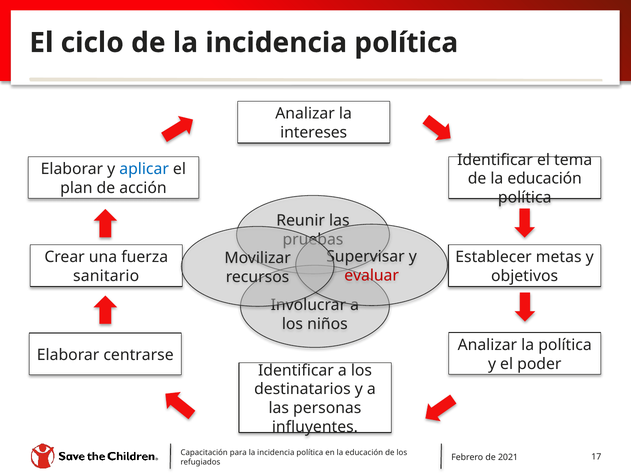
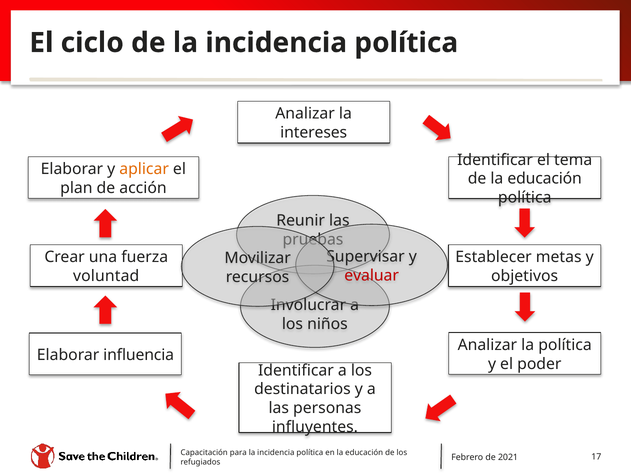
aplicar colour: blue -> orange
sanitario: sanitario -> voluntad
centrarse: centrarse -> influencia
